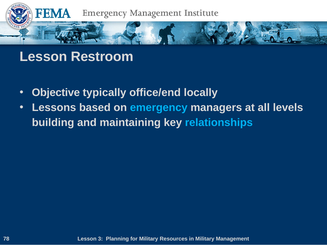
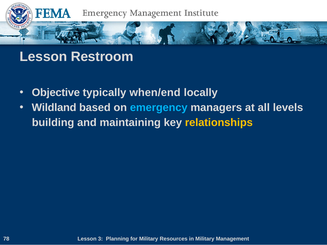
office/end: office/end -> when/end
Lessons: Lessons -> Wildland
relationships colour: light blue -> yellow
